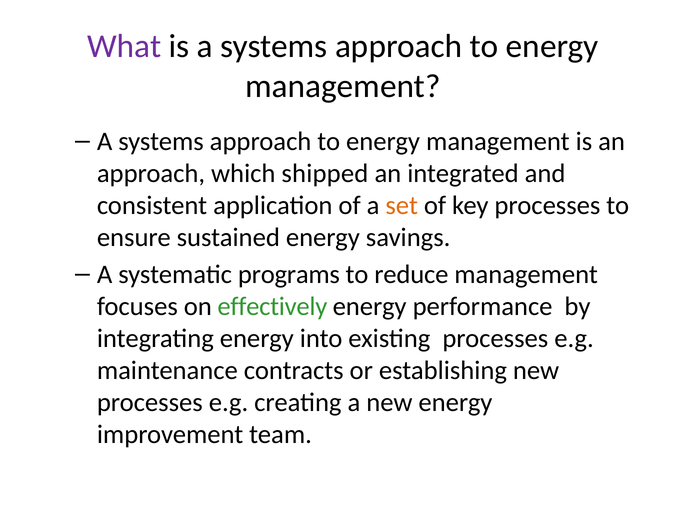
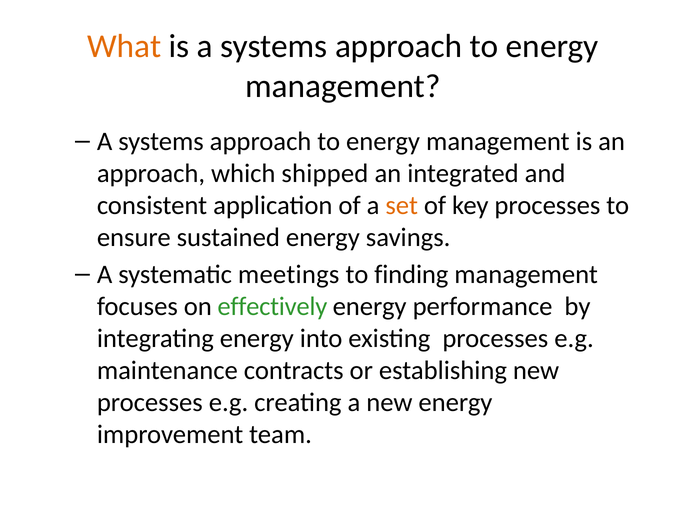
What colour: purple -> orange
programs: programs -> meetings
reduce: reduce -> finding
